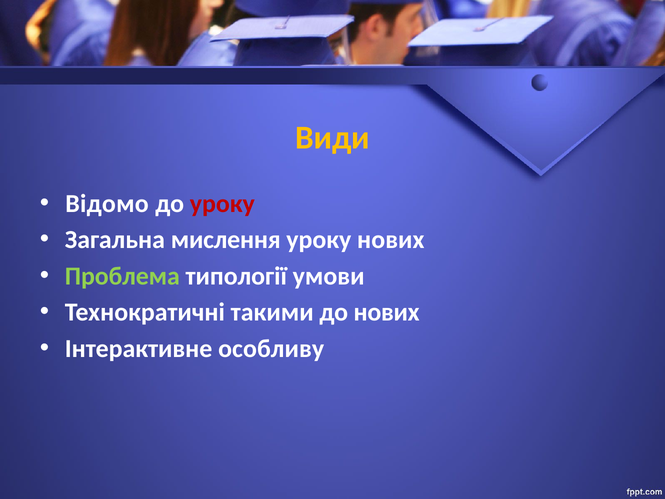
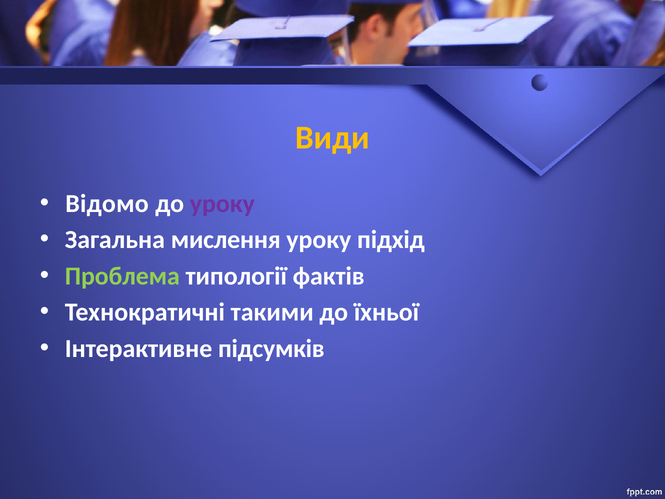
уроку at (222, 203) colour: red -> purple
уроку нових: нових -> підхід
умови: умови -> фактів
до нових: нових -> їхньої
особливу: особливу -> підсумків
